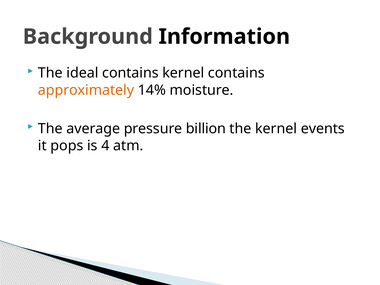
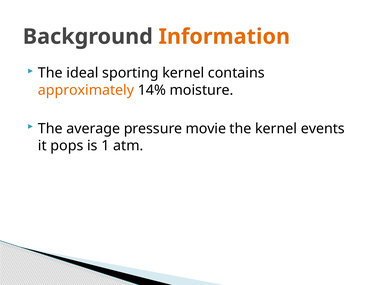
Information colour: black -> orange
ideal contains: contains -> sporting
billion: billion -> movie
4: 4 -> 1
